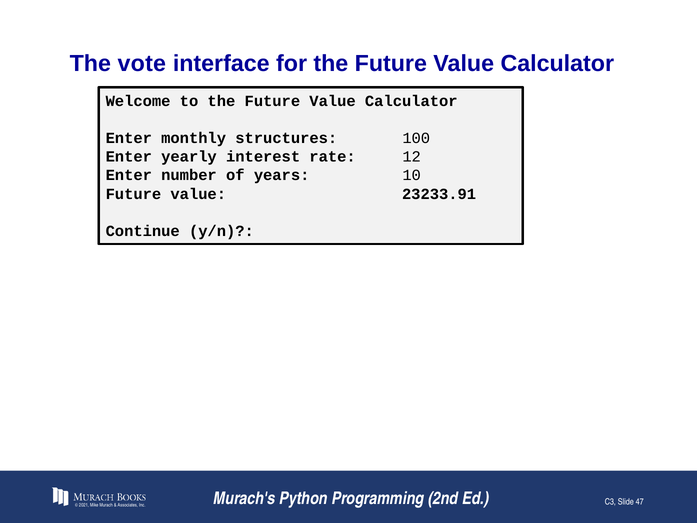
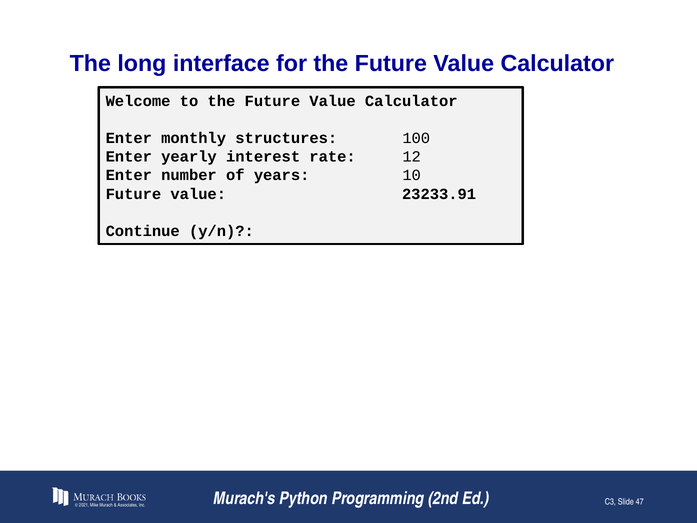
vote: vote -> long
